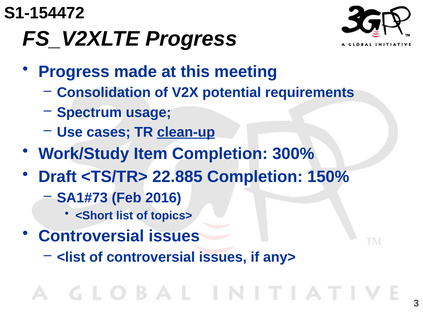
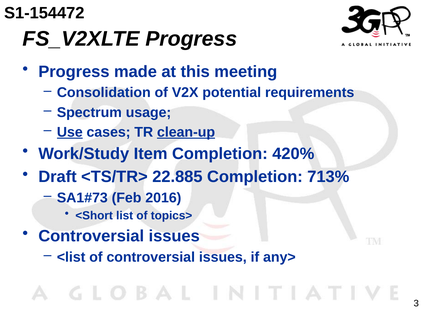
Use underline: none -> present
300%: 300% -> 420%
150%: 150% -> 713%
